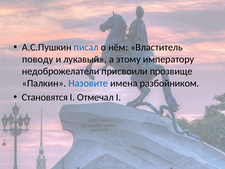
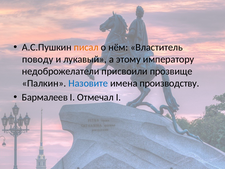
писал colour: blue -> orange
разбойником: разбойником -> производству
Становятся: Становятся -> Бармалеев
